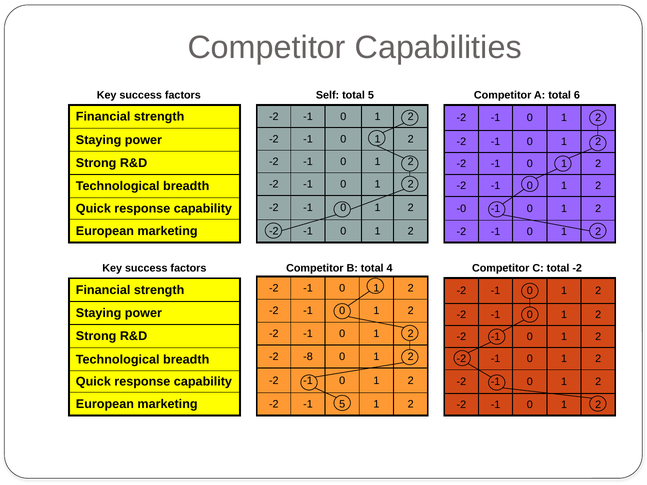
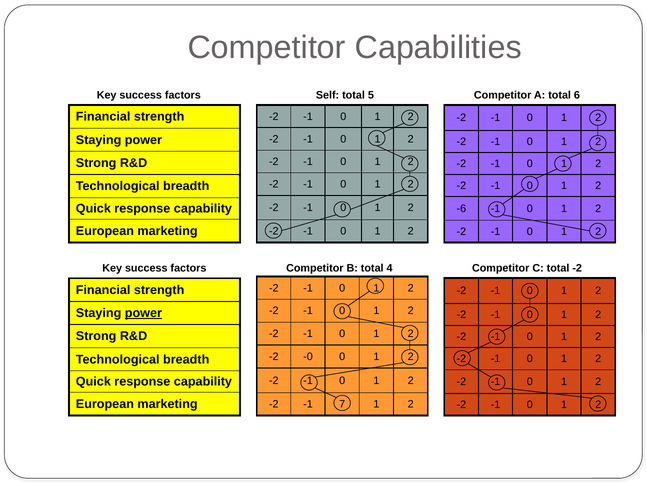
-0: -0 -> -6
power at (143, 313) underline: none -> present
-8: -8 -> -0
-1 5: 5 -> 7
